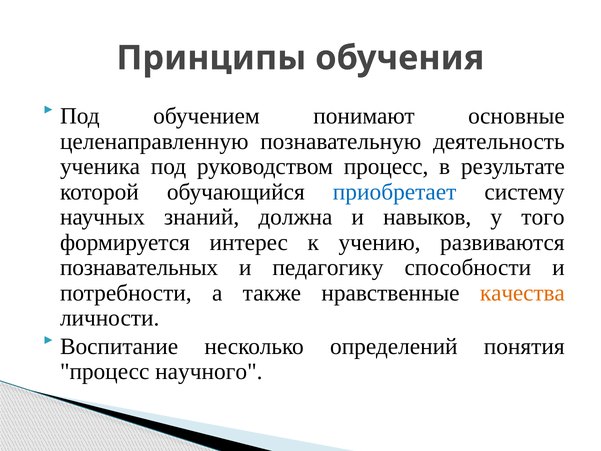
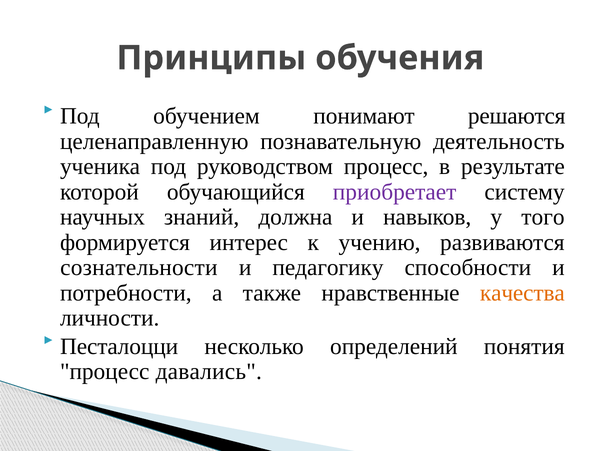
основные: основные -> решаются
приобретает colour: blue -> purple
познавательных: познавательных -> сознательности
Воспитание: Воспитание -> Песталоцци
научного: научного -> давались
